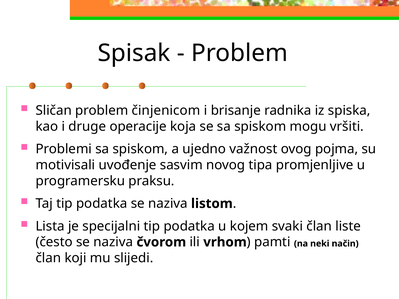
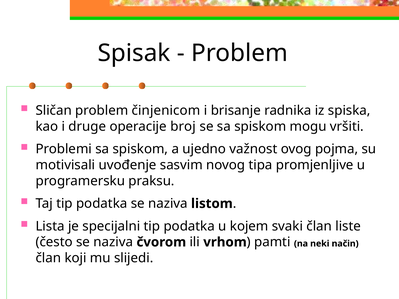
koja: koja -> broj
